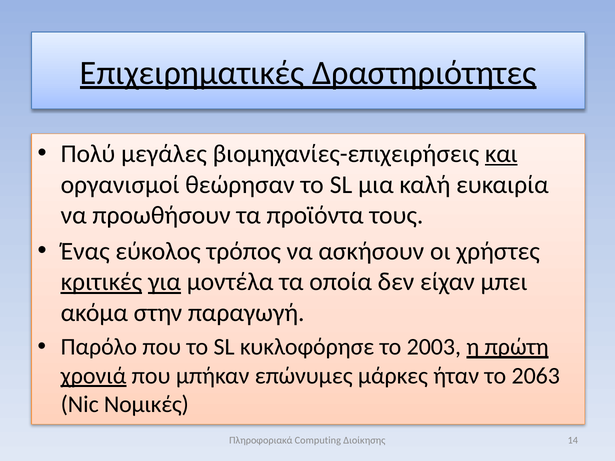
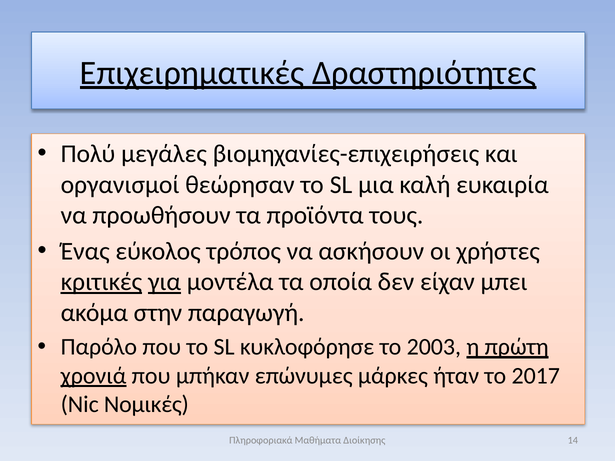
και underline: present -> none
2063: 2063 -> 2017
Computing: Computing -> Μαθήματα
